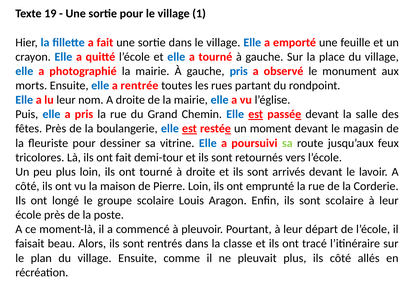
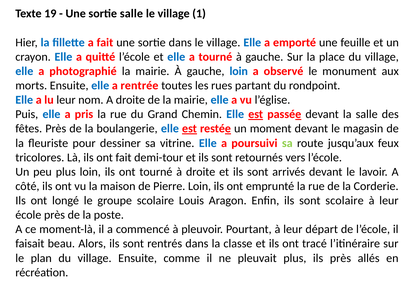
sortie pour: pour -> salle
gauche pris: pris -> loin
ils côté: côté -> près
